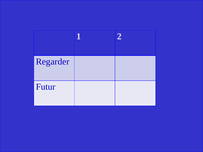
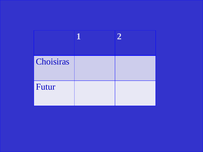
Regarder: Regarder -> Choisiras
